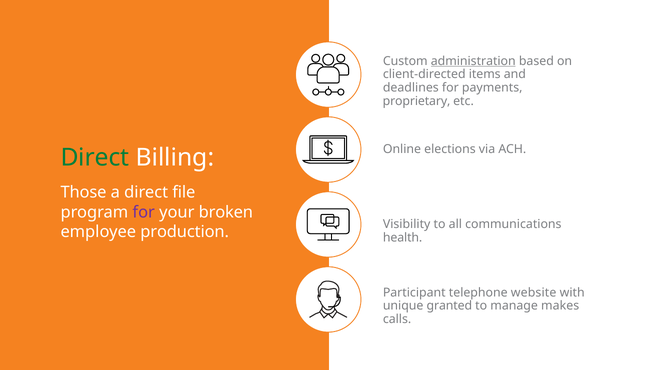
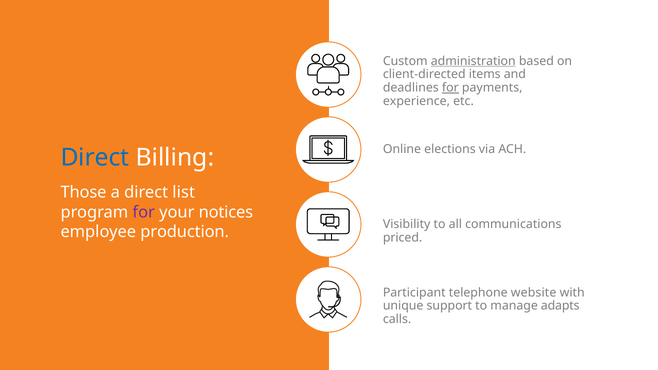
for at (450, 88) underline: none -> present
proprietary: proprietary -> experience
Direct at (95, 158) colour: green -> blue
file: file -> list
broken: broken -> notices
health: health -> priced
granted: granted -> support
makes: makes -> adapts
